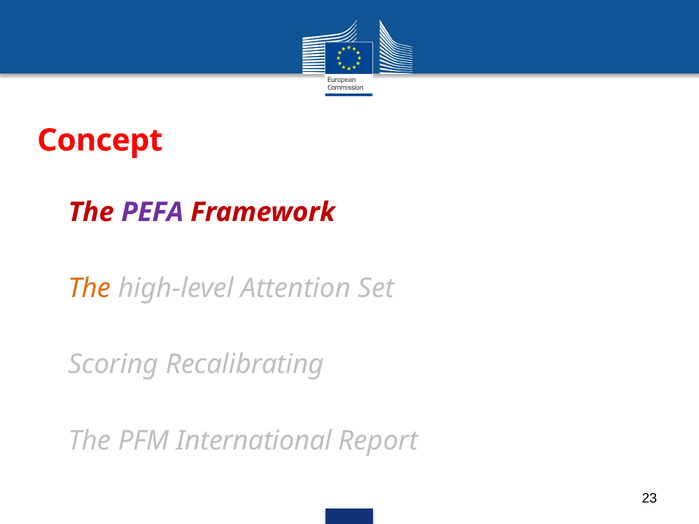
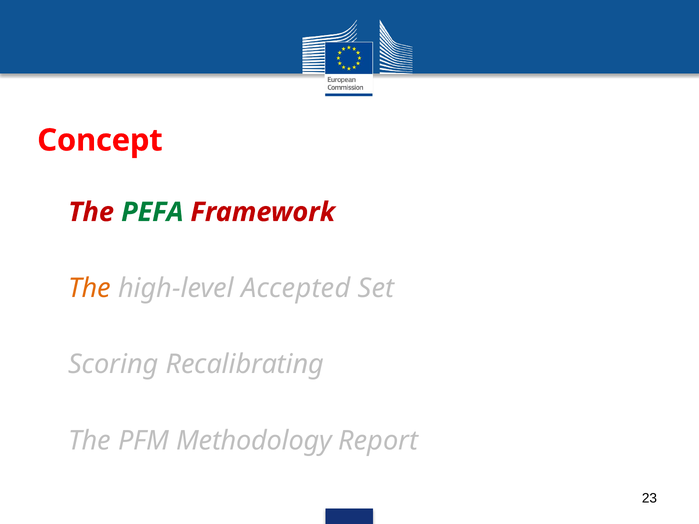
PEFA colour: purple -> green
Attention: Attention -> Accepted
International: International -> Methodology
